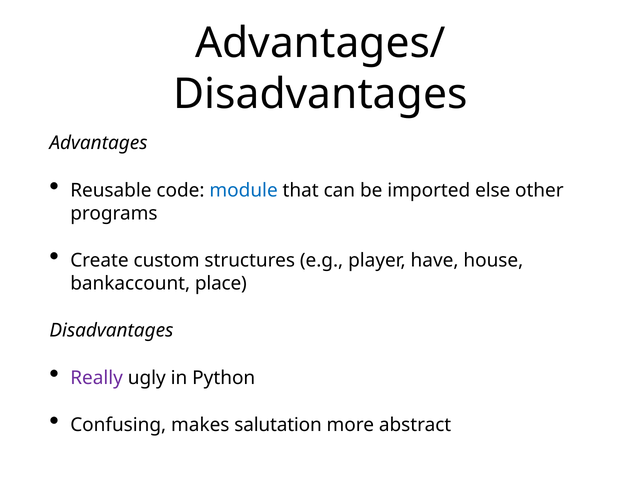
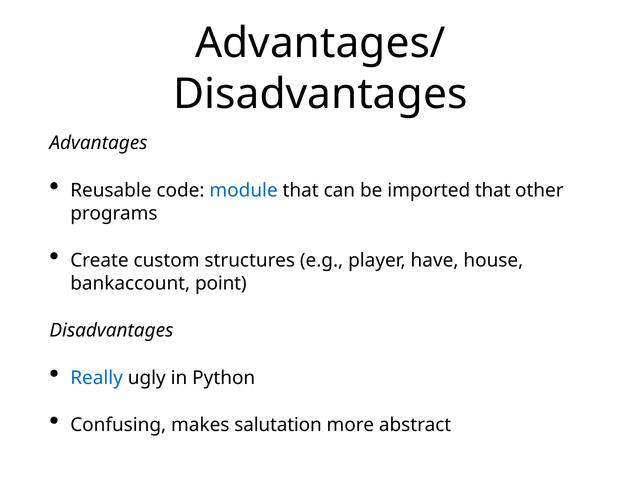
imported else: else -> that
place: place -> point
Really colour: purple -> blue
